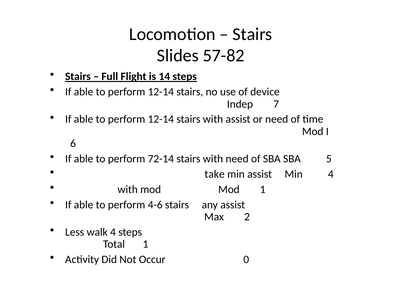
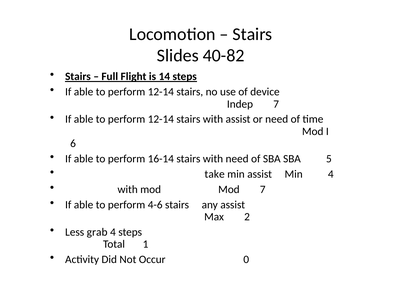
57-82: 57-82 -> 40-82
72-14: 72-14 -> 16-14
Mod 1: 1 -> 7
walk: walk -> grab
